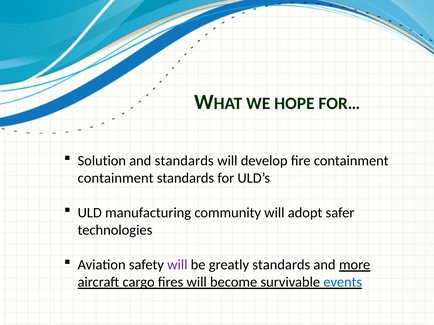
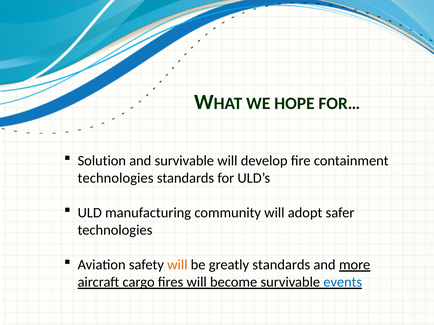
and standards: standards -> survivable
containment at (116, 178): containment -> technologies
will at (177, 265) colour: purple -> orange
